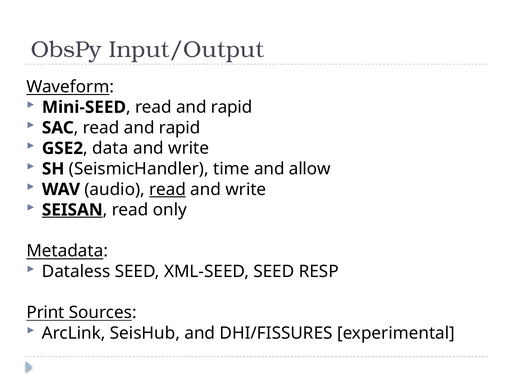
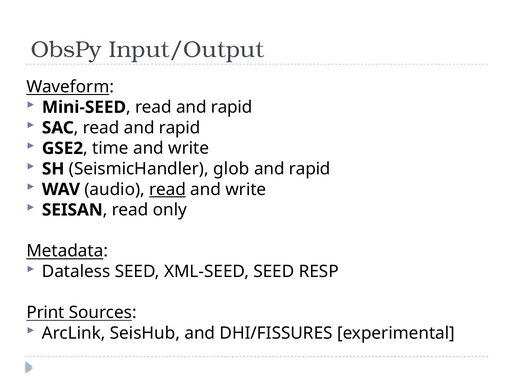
data: data -> time
time: time -> glob
allow at (310, 169): allow -> rapid
SEISAN underline: present -> none
